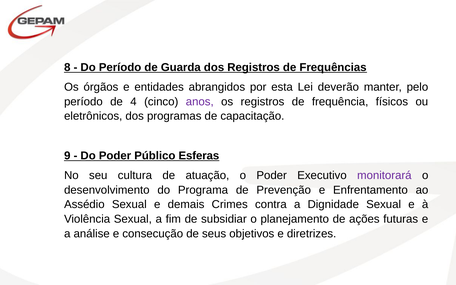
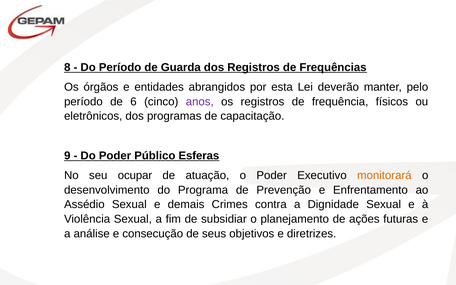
4: 4 -> 6
cultura: cultura -> ocupar
monitorará colour: purple -> orange
